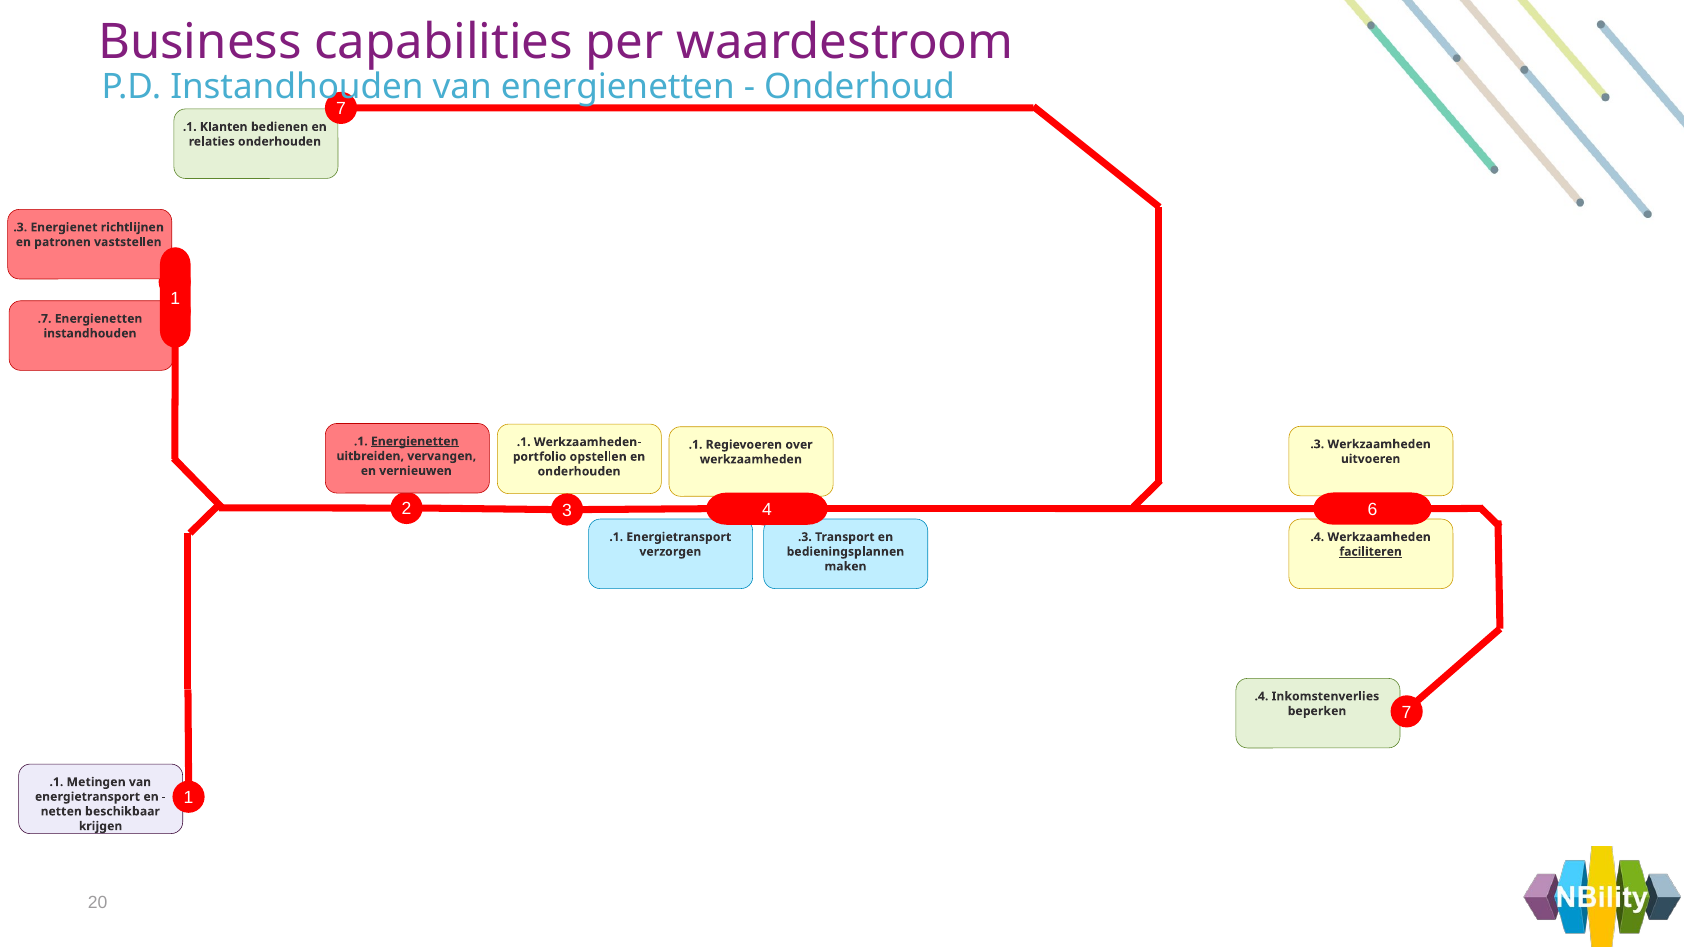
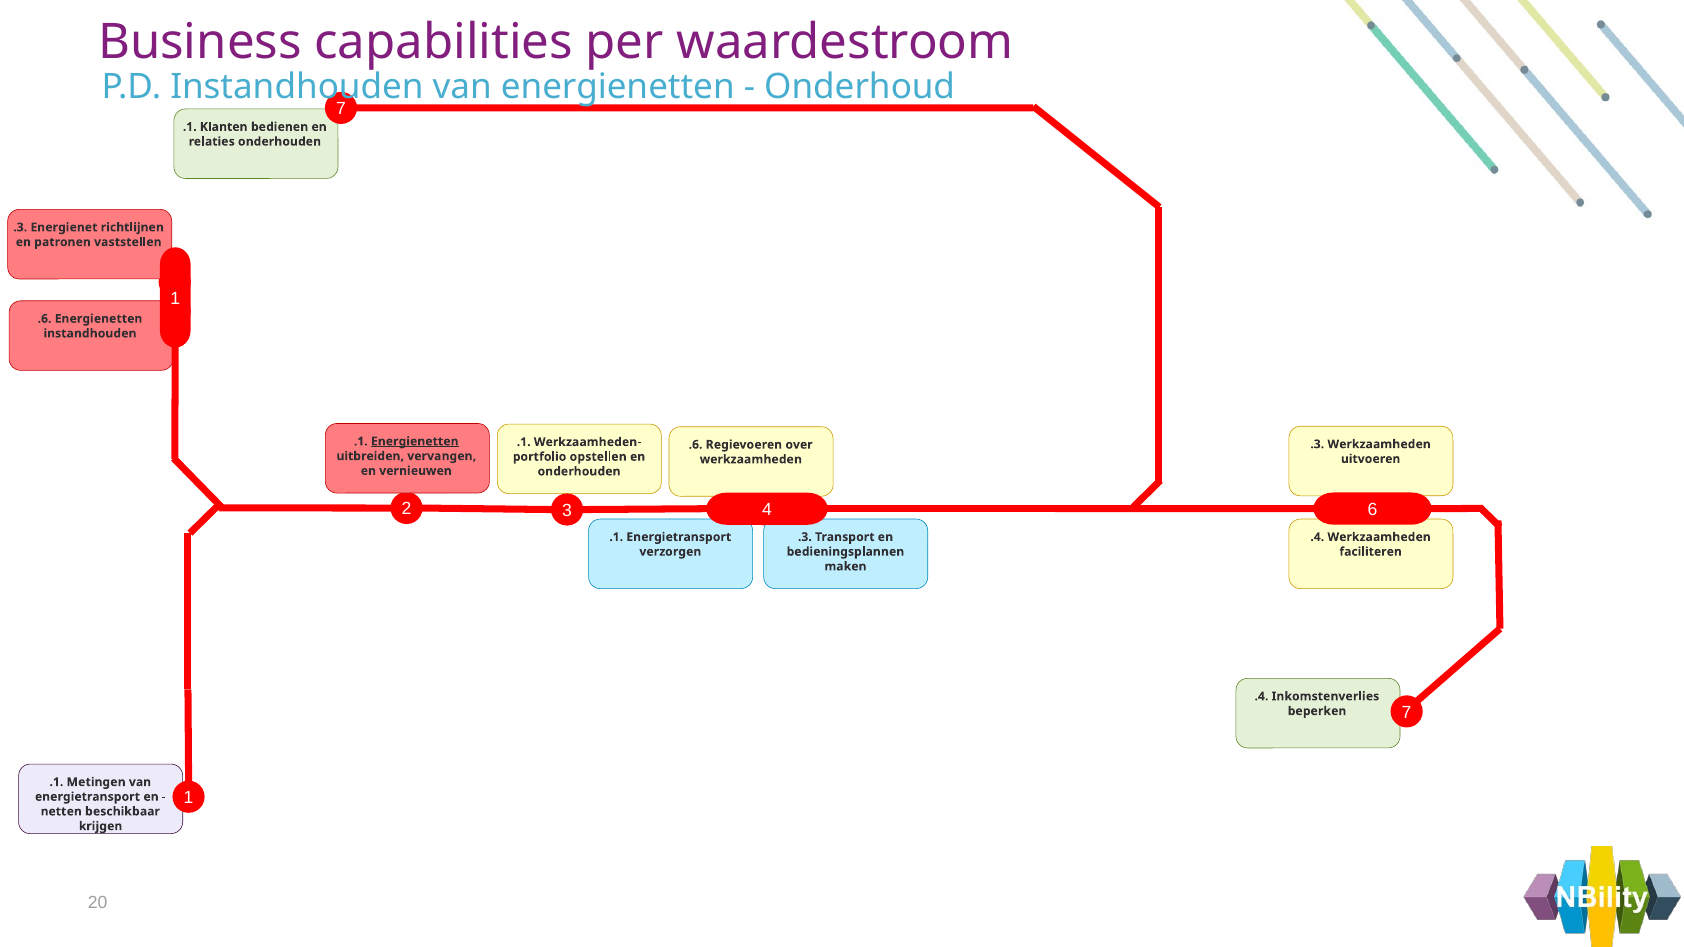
.7 at (45, 319): .7 -> .6
.1 at (696, 445): .1 -> .6
faciliteren underline: present -> none
